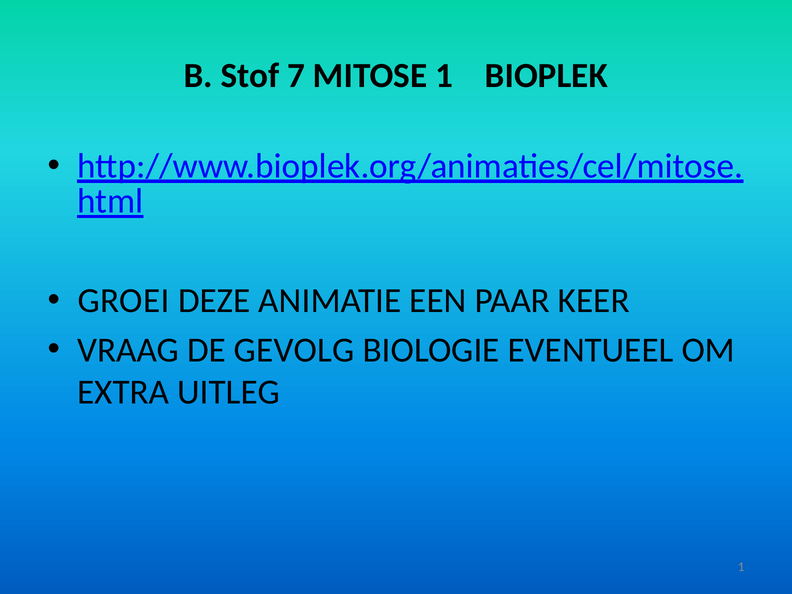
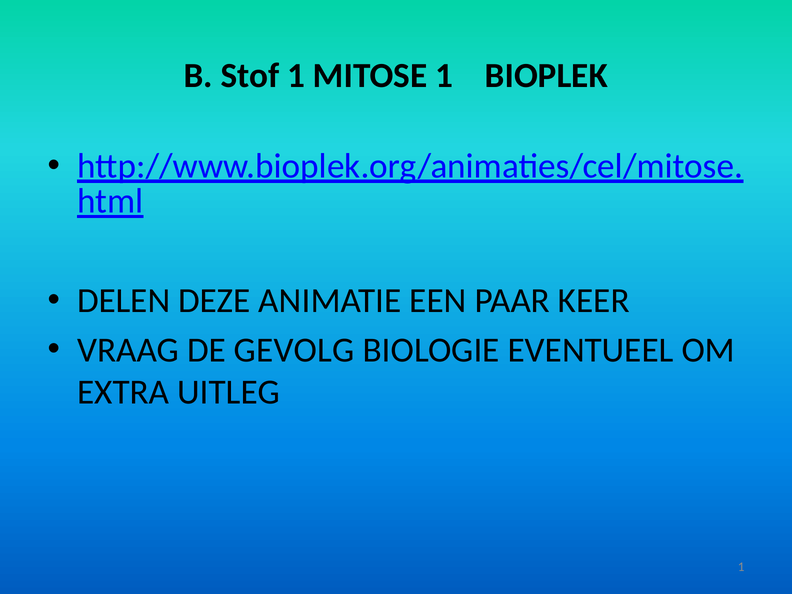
Stof 7: 7 -> 1
GROEI: GROEI -> DELEN
